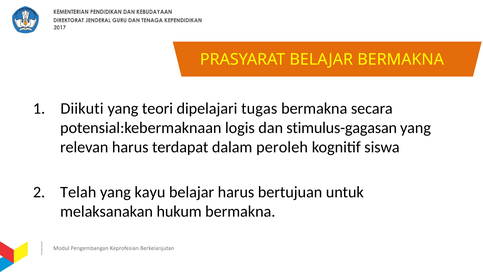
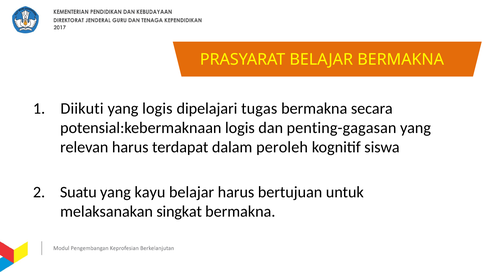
yang teori: teori -> logis
stimulus-gagasan: stimulus-gagasan -> penting-gagasan
Telah: Telah -> Suatu
hukum: hukum -> singkat
